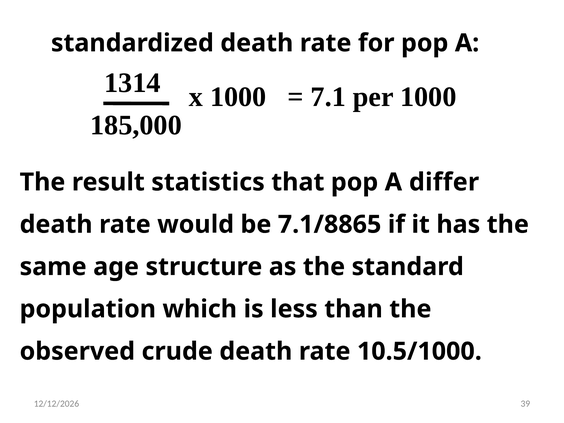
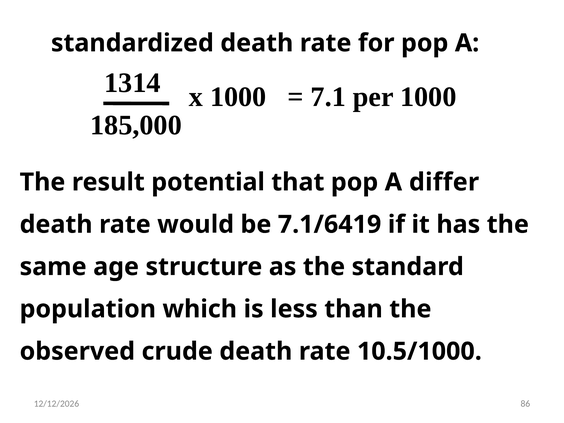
statistics: statistics -> potential
7.1/8865: 7.1/8865 -> 7.1/6419
39: 39 -> 86
